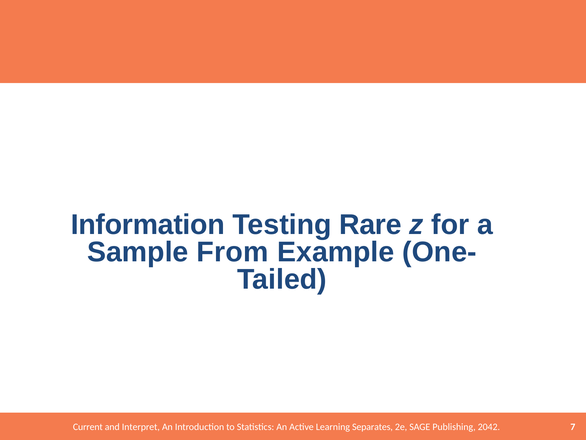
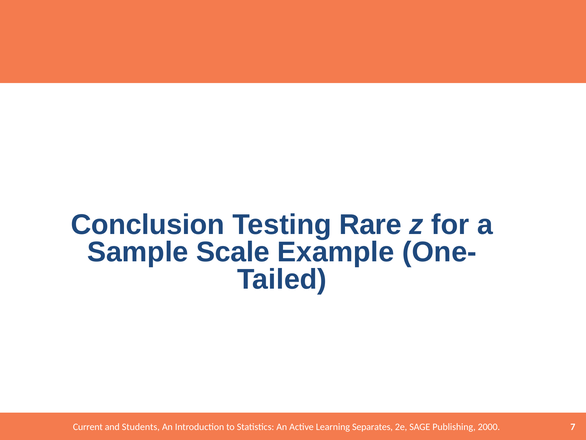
Information: Information -> Conclusion
From: From -> Scale
Interpret: Interpret -> Students
2042: 2042 -> 2000
